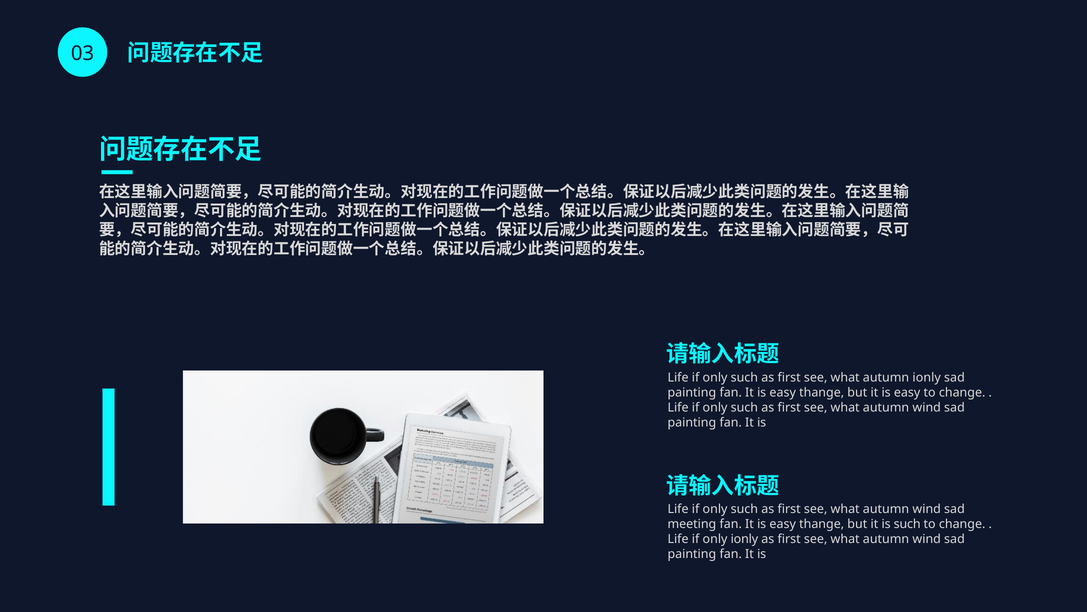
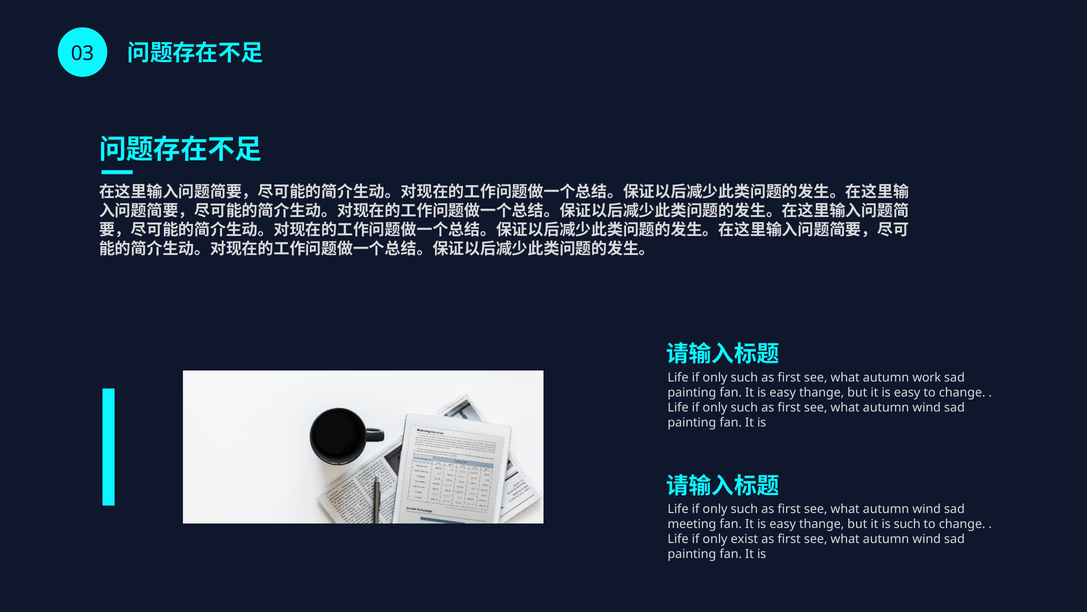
autumn ionly: ionly -> work
only ionly: ionly -> exist
